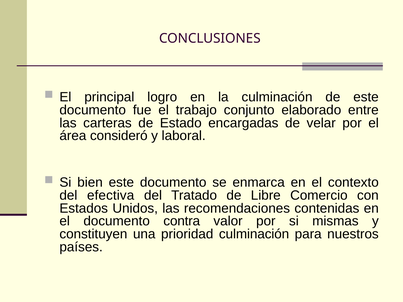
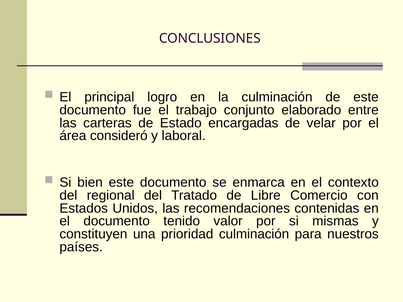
efectiva: efectiva -> regional
contra: contra -> tenido
